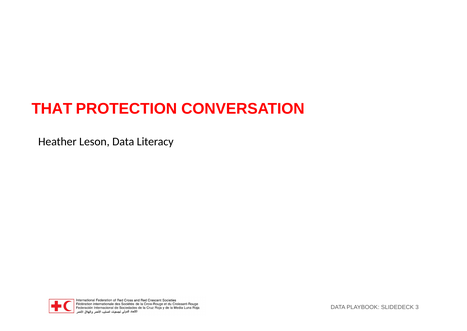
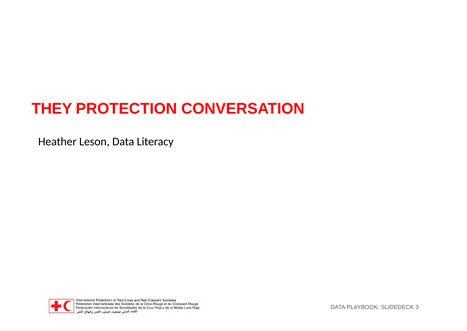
THAT: THAT -> THEY
